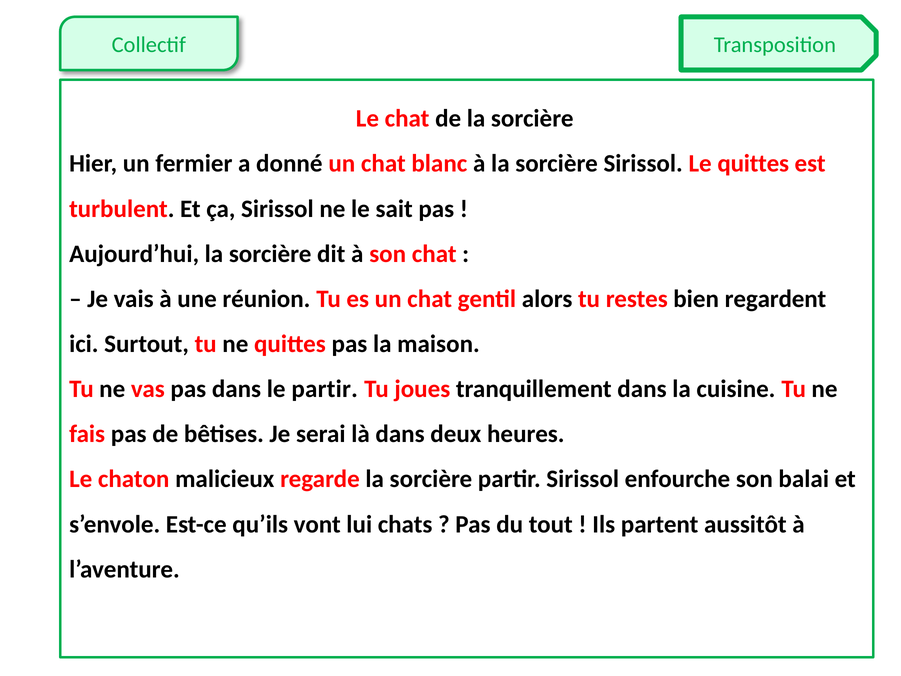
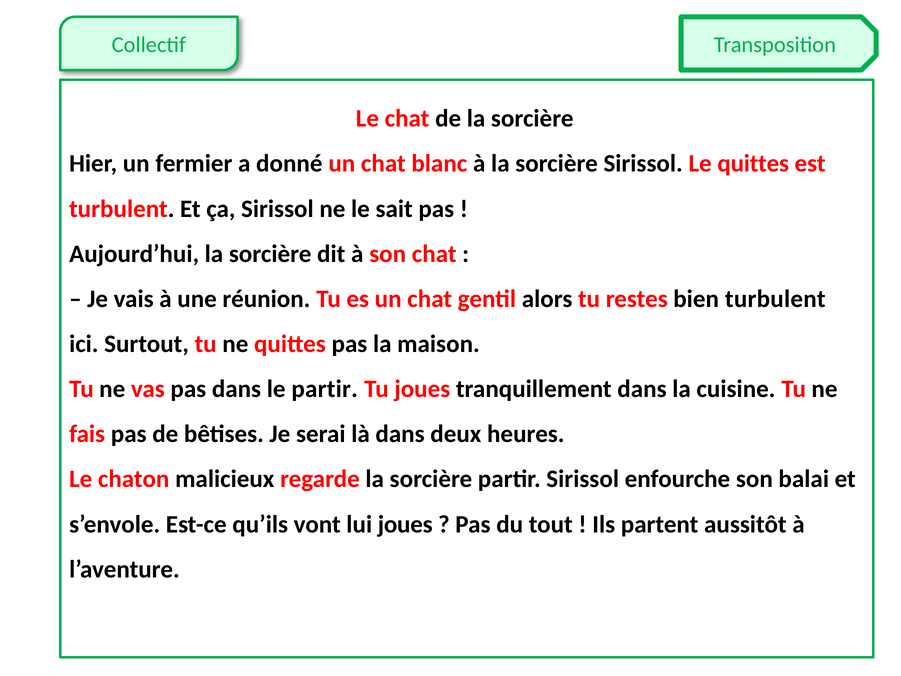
bien regardent: regardent -> turbulent
lui chats: chats -> joues
